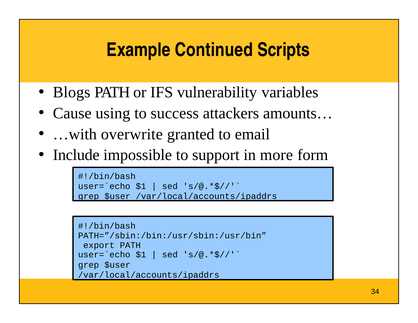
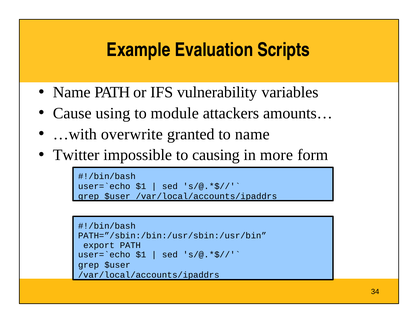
Continued: Continued -> Evaluation
Blogs at (72, 92): Blogs -> Name
success: success -> module
to email: email -> name
Include: Include -> Twitter
support: support -> causing
